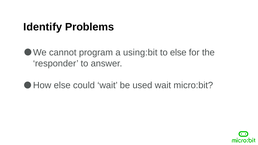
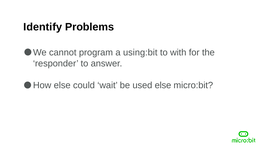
to else: else -> with
used wait: wait -> else
